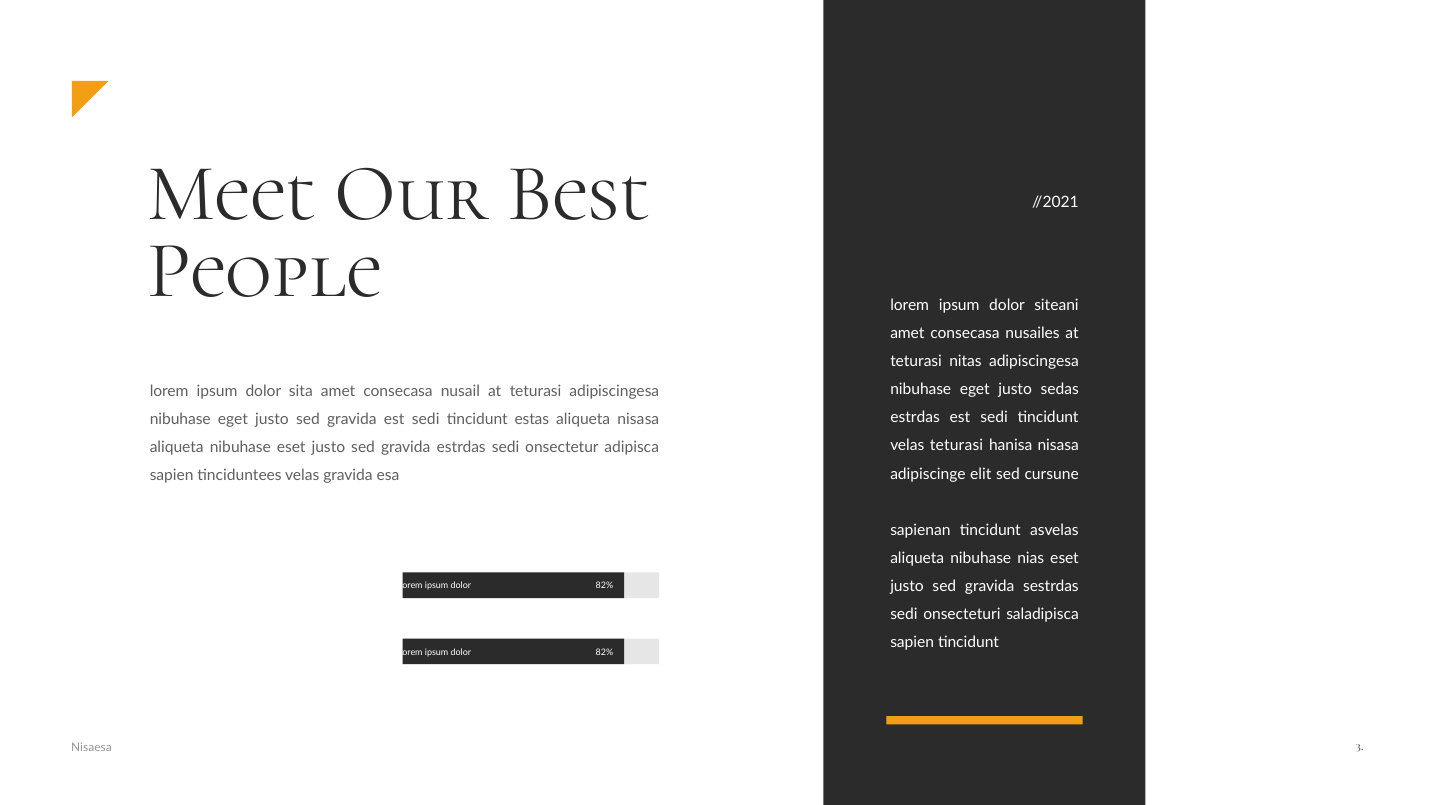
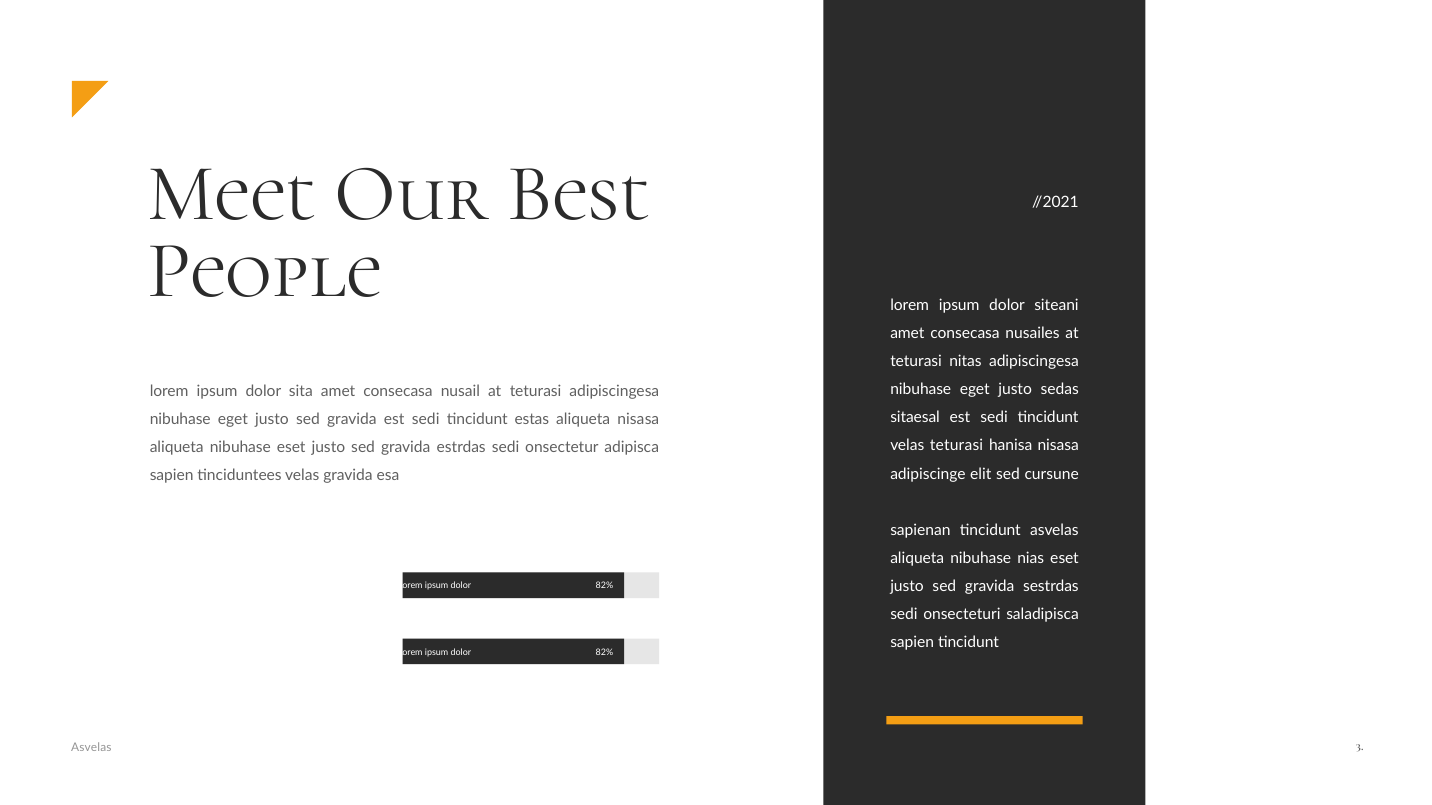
estrdas at (915, 418): estrdas -> sitaesal
Nisaesa at (91, 748): Nisaesa -> Asvelas
